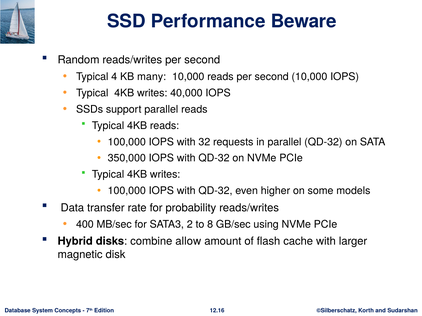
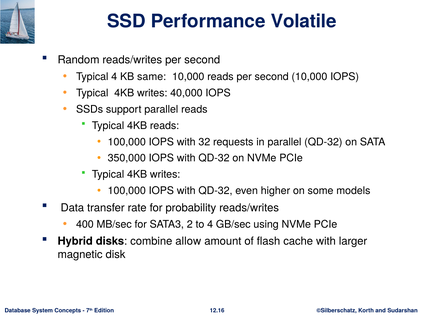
Beware: Beware -> Volatile
many: many -> same
to 8: 8 -> 4
